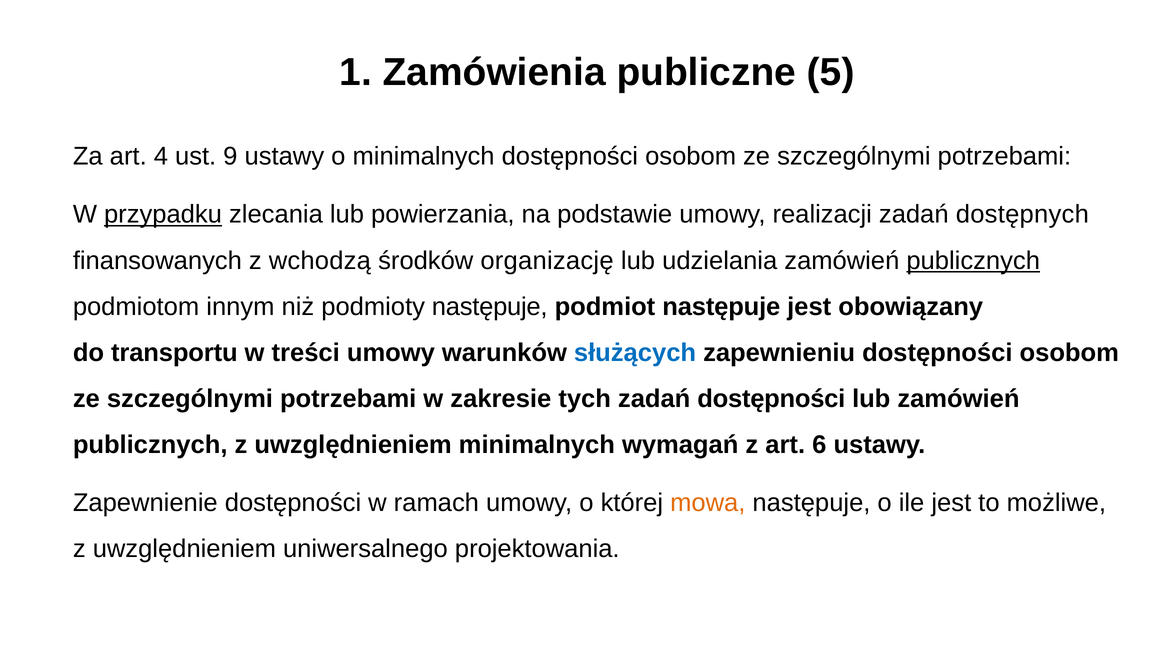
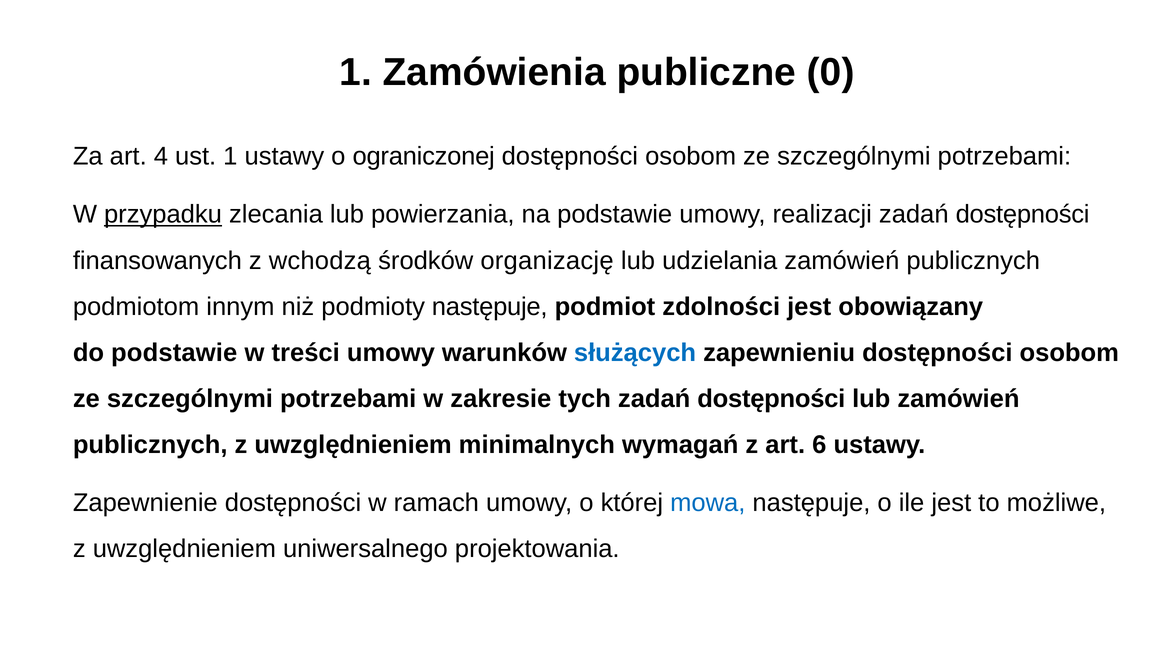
5: 5 -> 0
ust 9: 9 -> 1
o minimalnych: minimalnych -> ograniczonej
realizacji zadań dostępnych: dostępnych -> dostępności
publicznych at (973, 260) underline: present -> none
podmiot następuje: następuje -> zdolności
do transportu: transportu -> podstawie
mowa colour: orange -> blue
